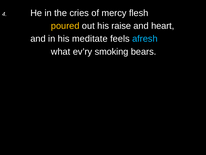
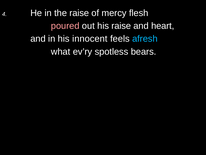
the cries: cries -> raise
poured colour: yellow -> pink
meditate: meditate -> innocent
smoking: smoking -> spotless
